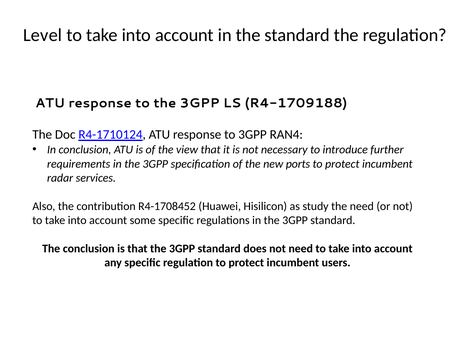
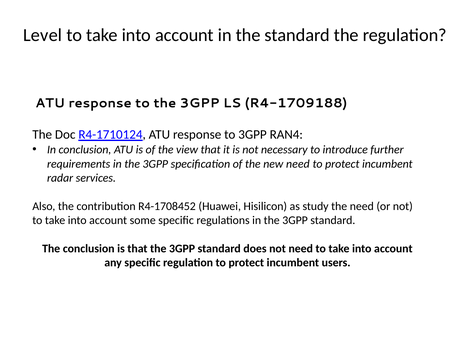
new ports: ports -> need
